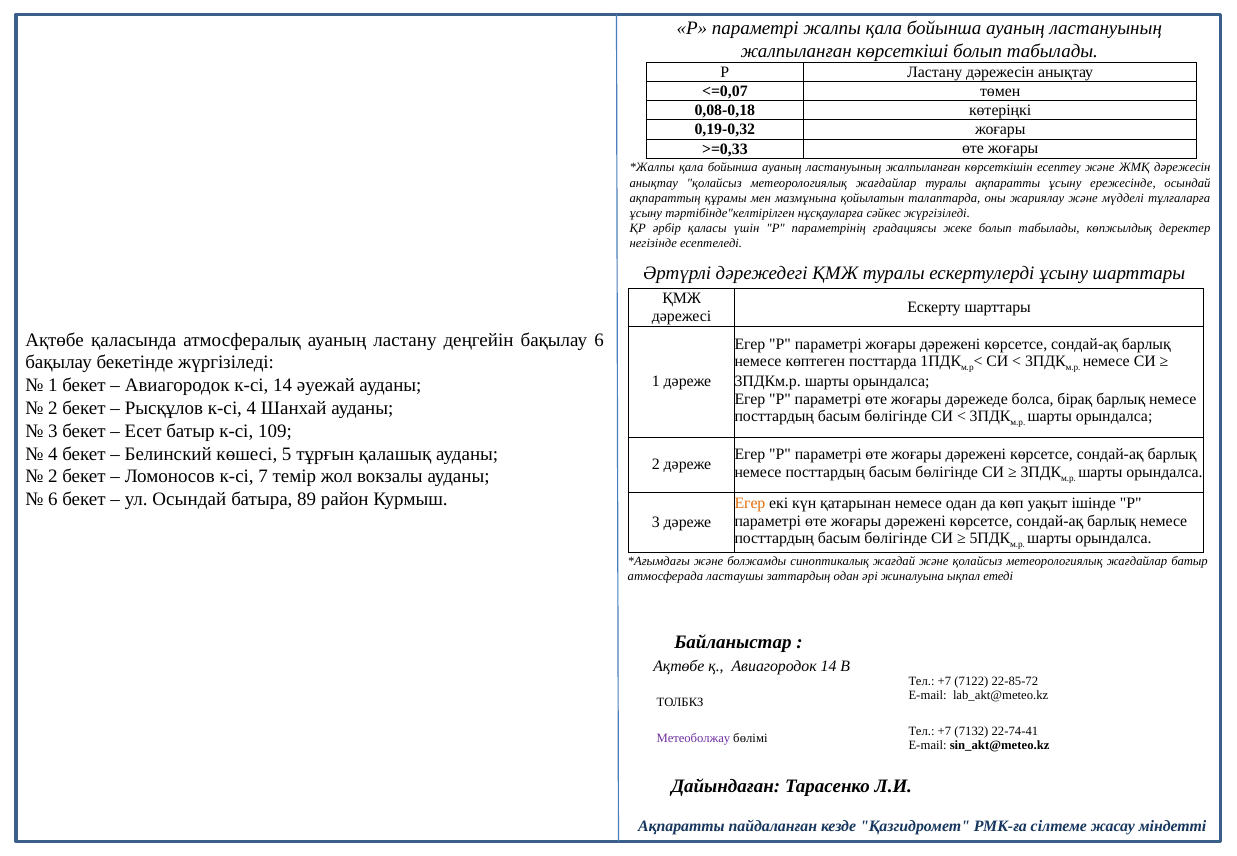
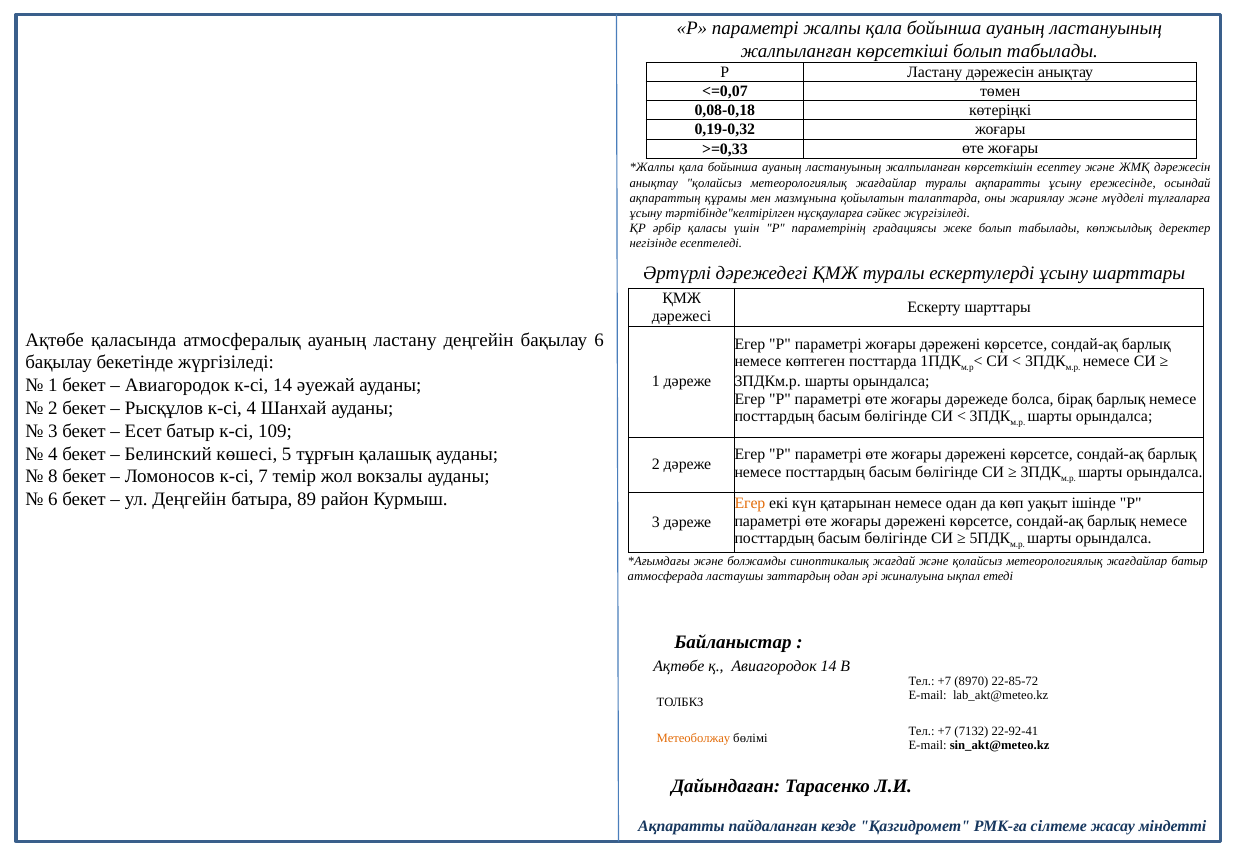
2 at (53, 477): 2 -> 8
ул Осындай: Осындай -> Деңгейін
7122: 7122 -> 8970
22-74-41: 22-74-41 -> 22-92-41
Метеоболжау colour: purple -> orange
